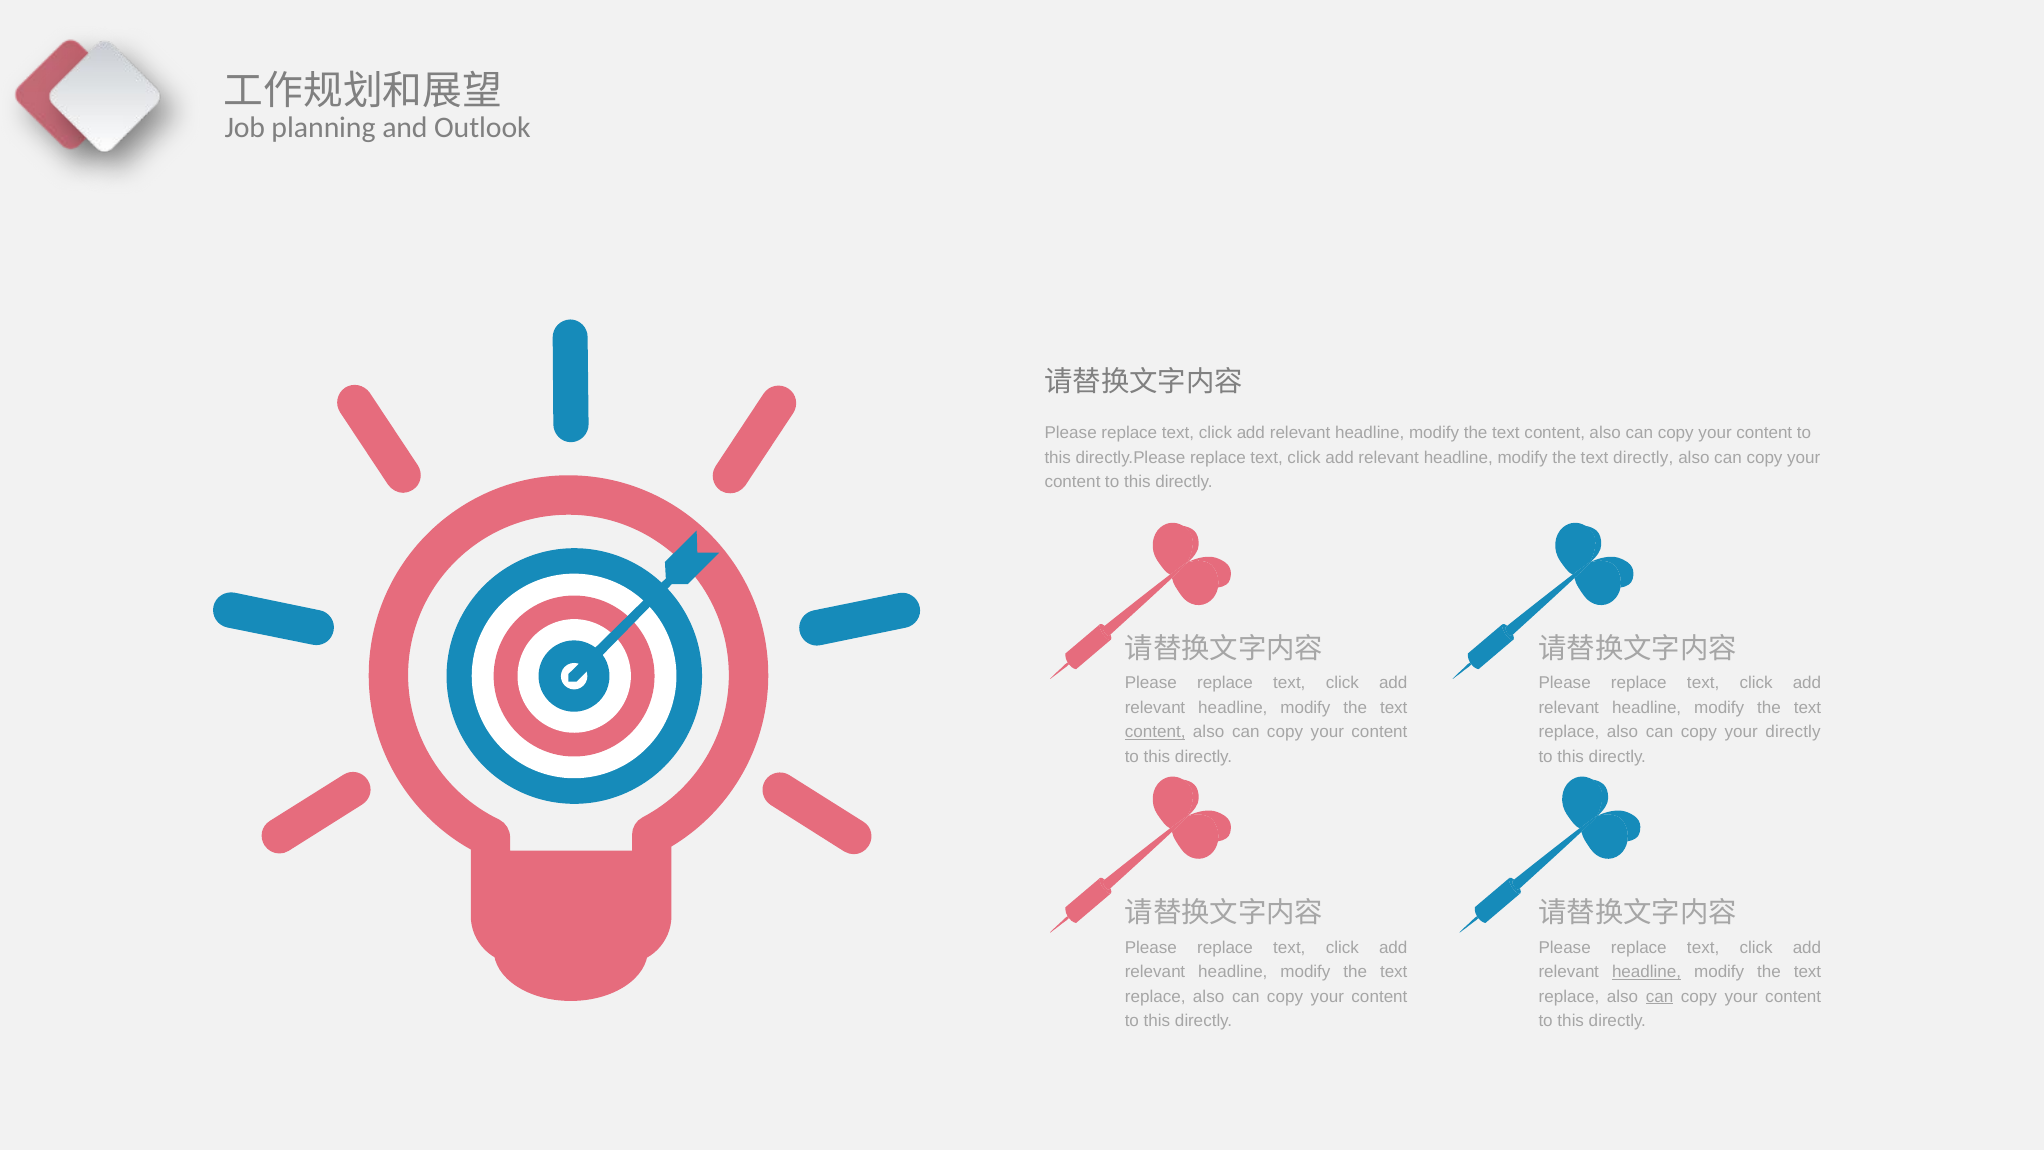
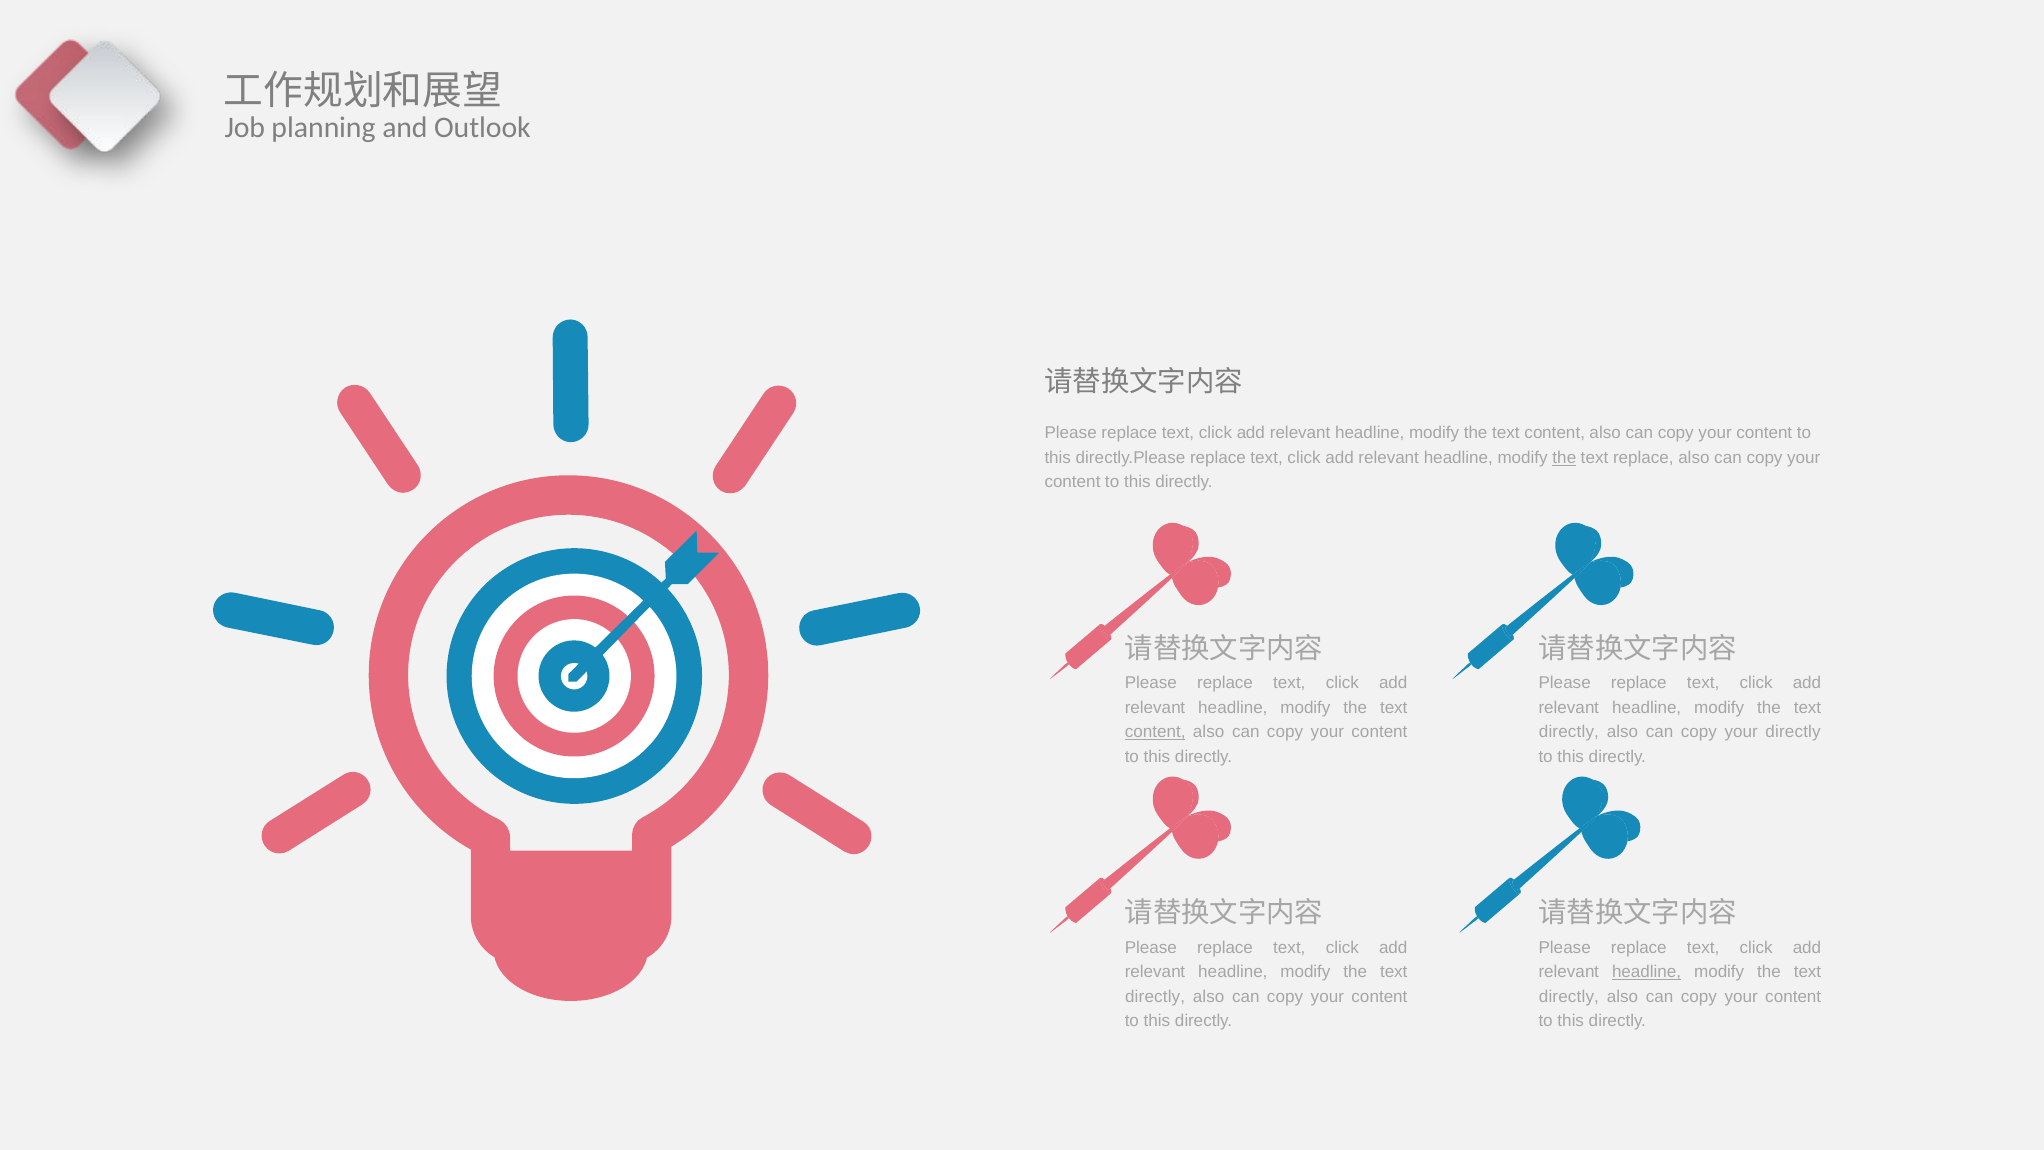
the at (1564, 458) underline: none -> present
text directly: directly -> replace
replace at (1569, 732): replace -> directly
replace at (1155, 996): replace -> directly
replace at (1569, 996): replace -> directly
can at (1660, 996) underline: present -> none
